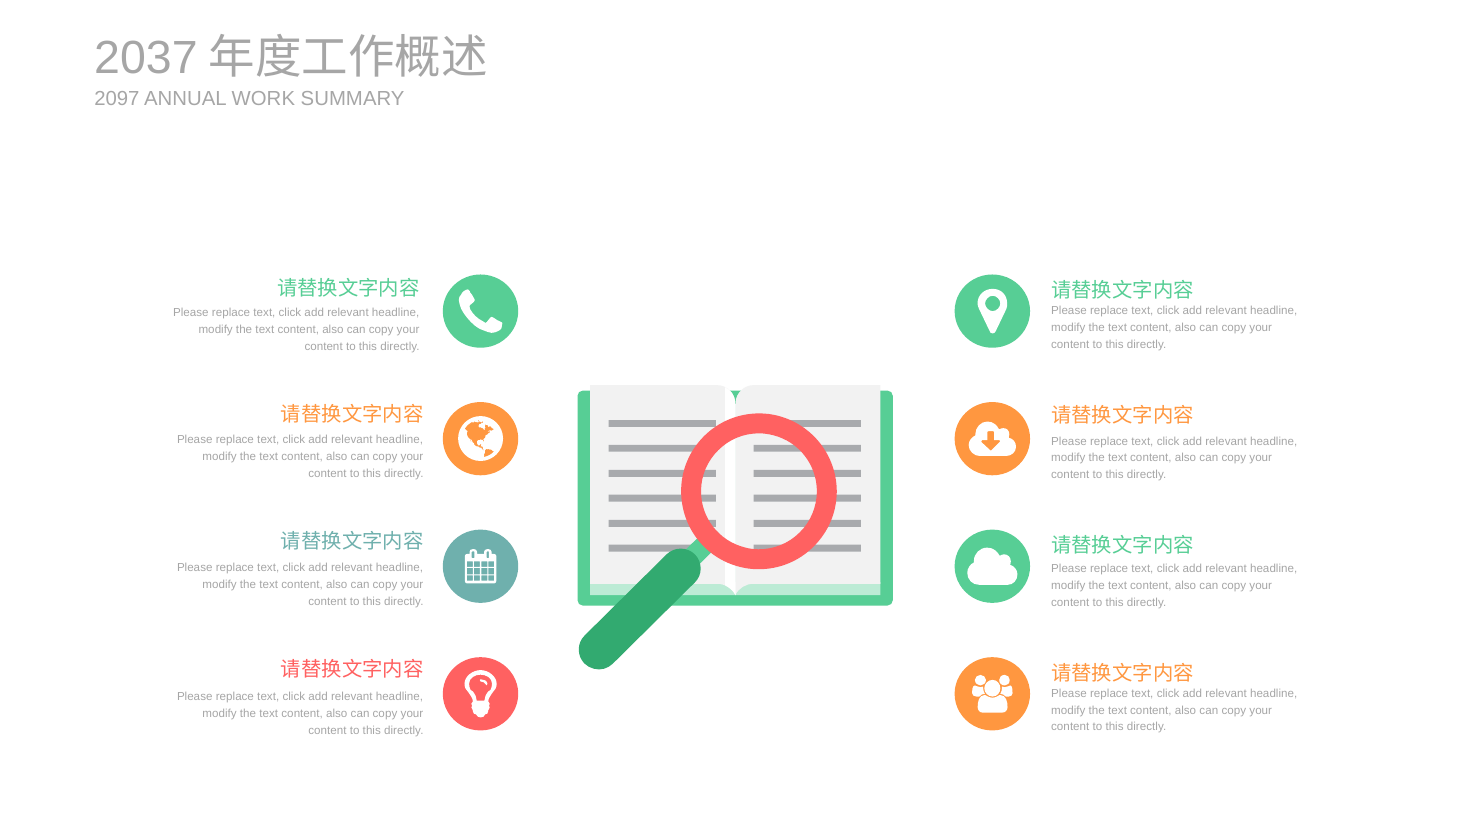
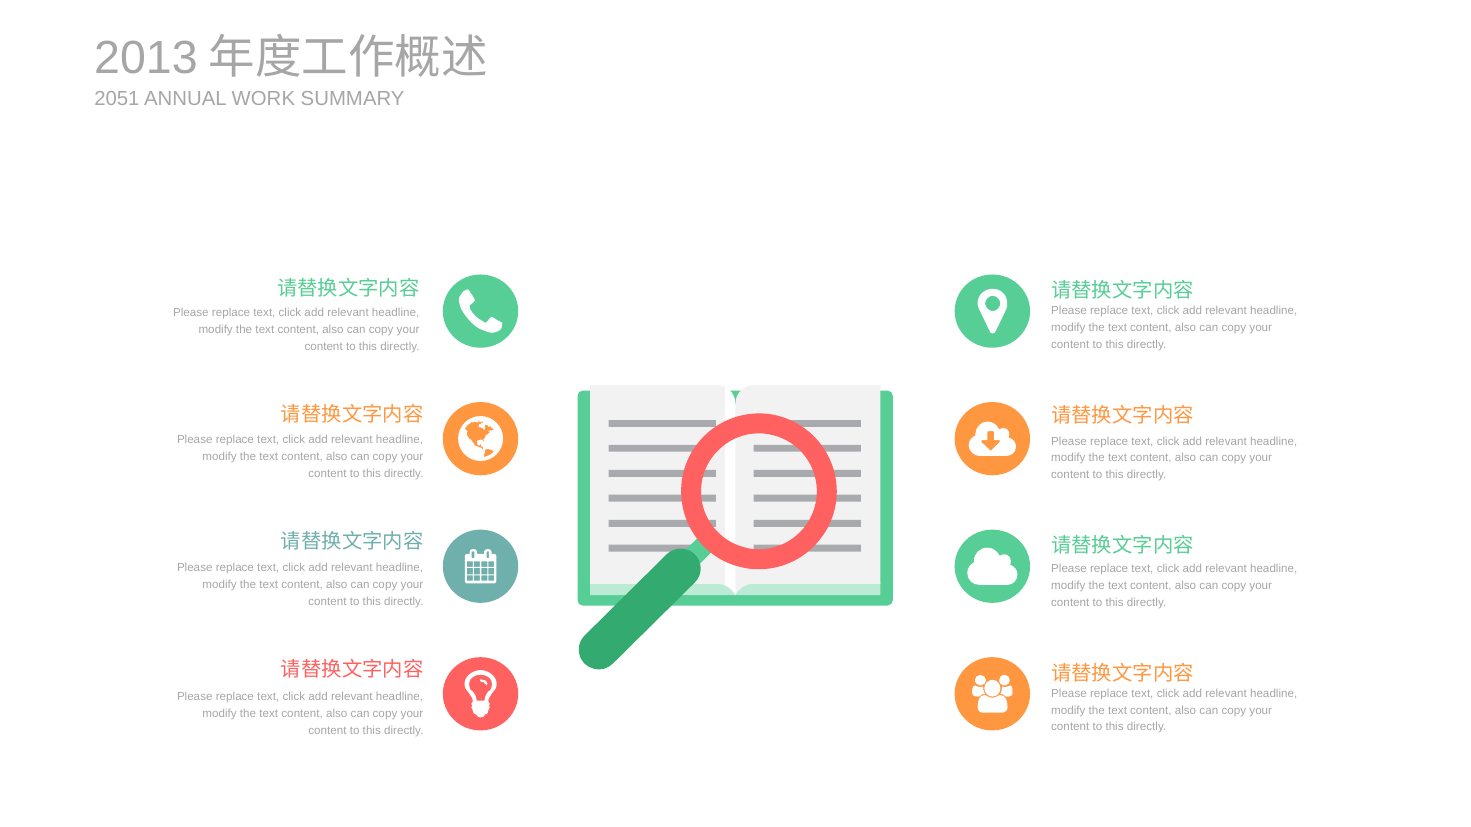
2037: 2037 -> 2013
2097: 2097 -> 2051
